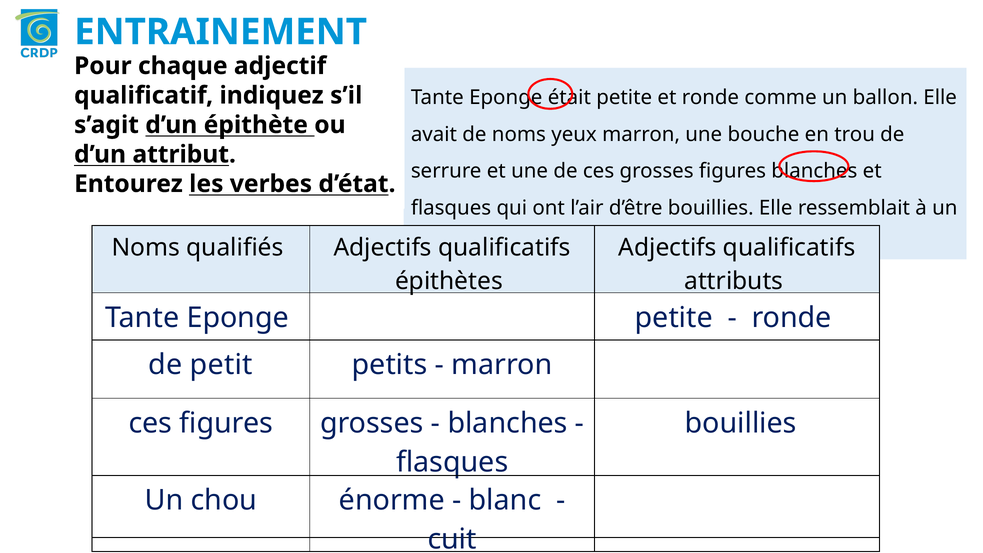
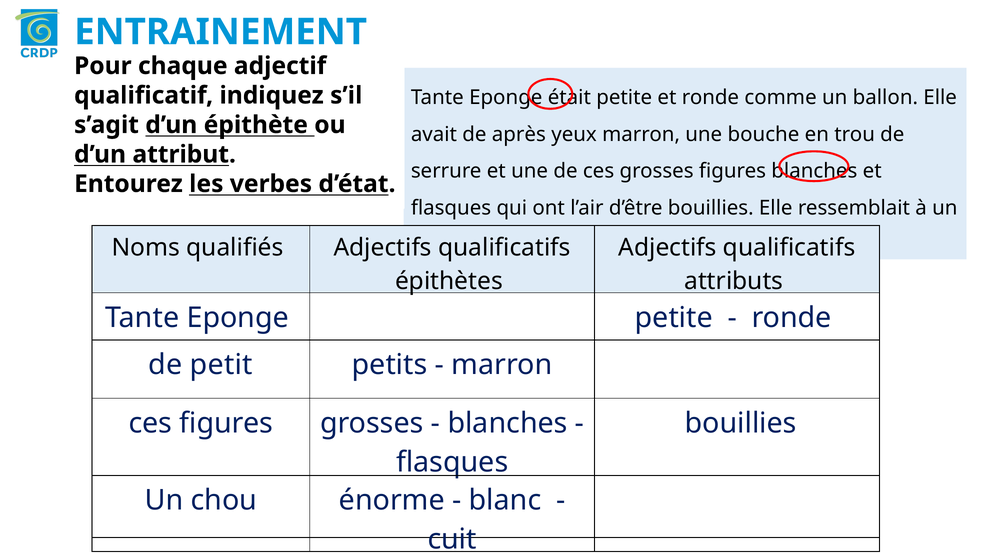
de noms: noms -> après
